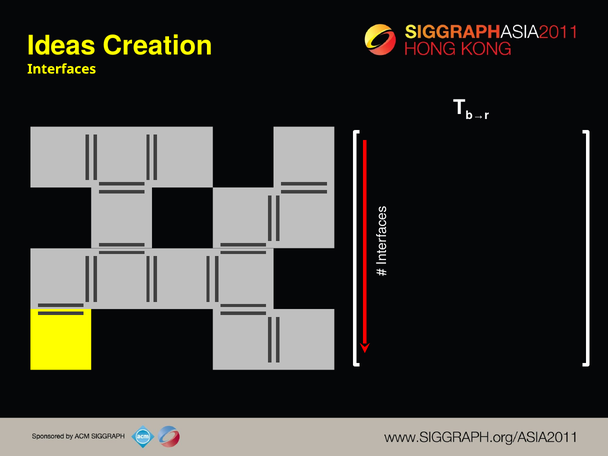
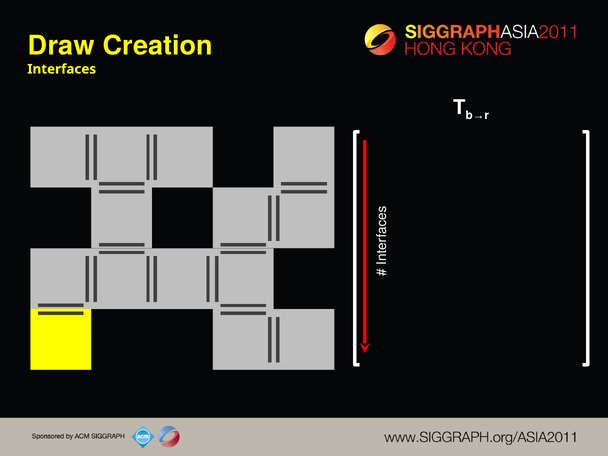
Ideas: Ideas -> Draw
